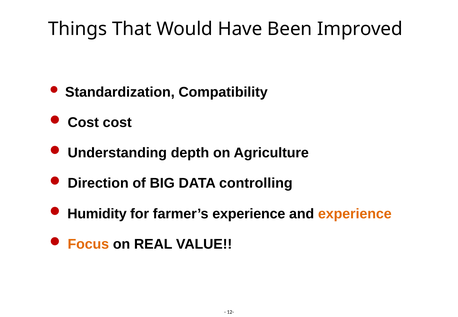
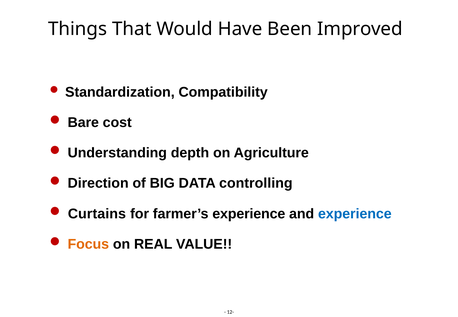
Cost at (83, 123): Cost -> Bare
Humidity: Humidity -> Curtains
experience at (355, 214) colour: orange -> blue
